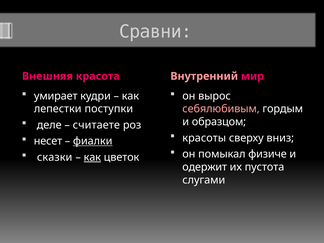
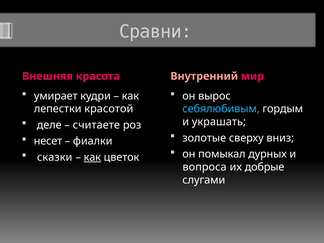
поступки: поступки -> красотой
себялюбивым colour: pink -> light blue
образцом: образцом -> украшать
красоты: красоты -> золотые
фиалки underline: present -> none
физиче: физиче -> дурных
одержит: одержит -> вопроса
пустота: пустота -> добрые
